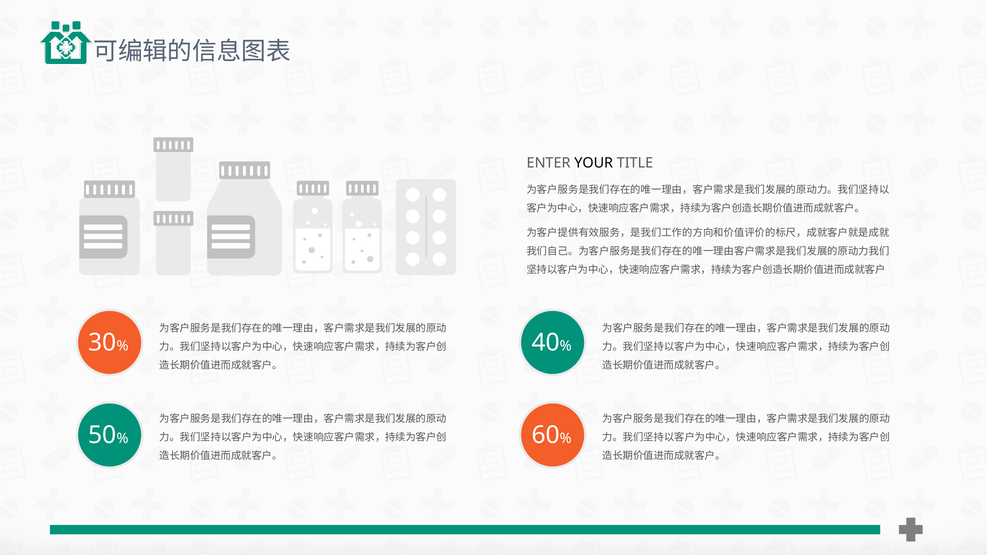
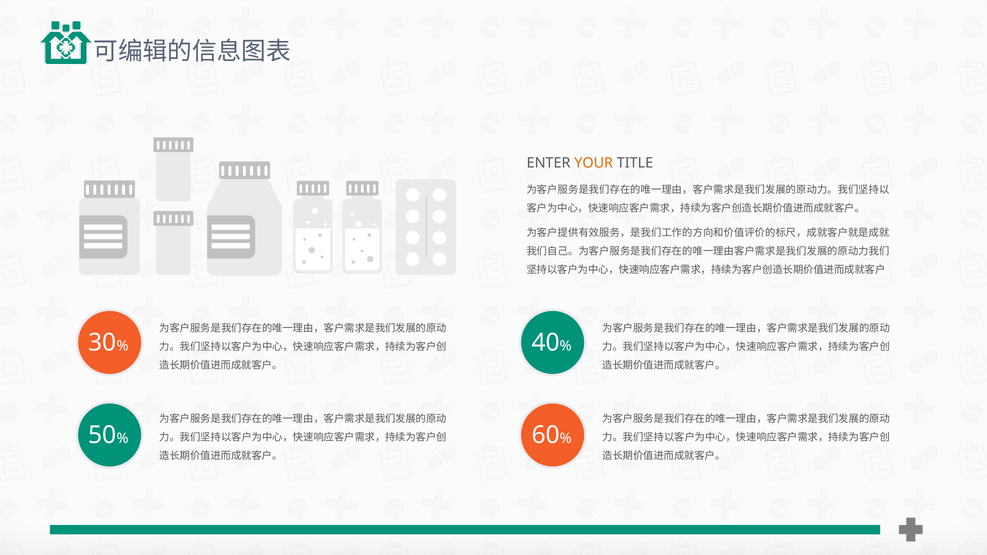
YOUR colour: black -> orange
